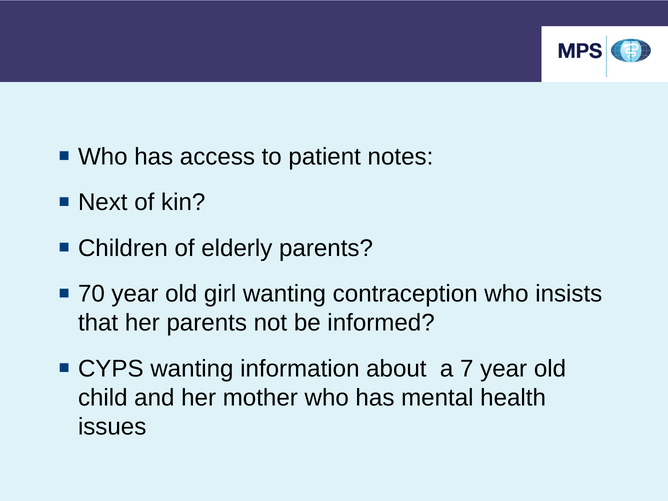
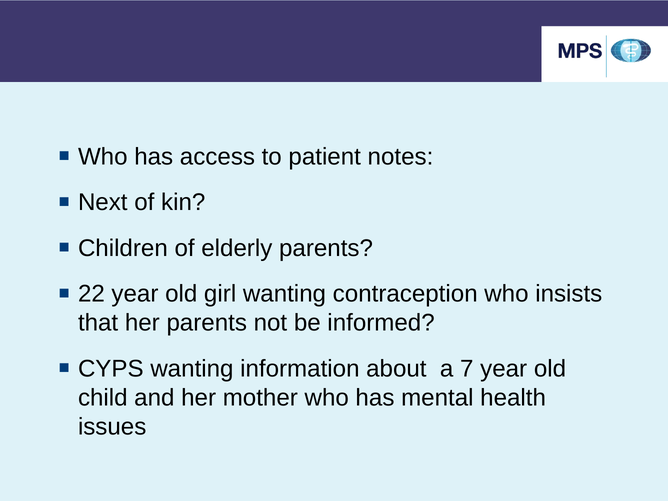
70: 70 -> 22
